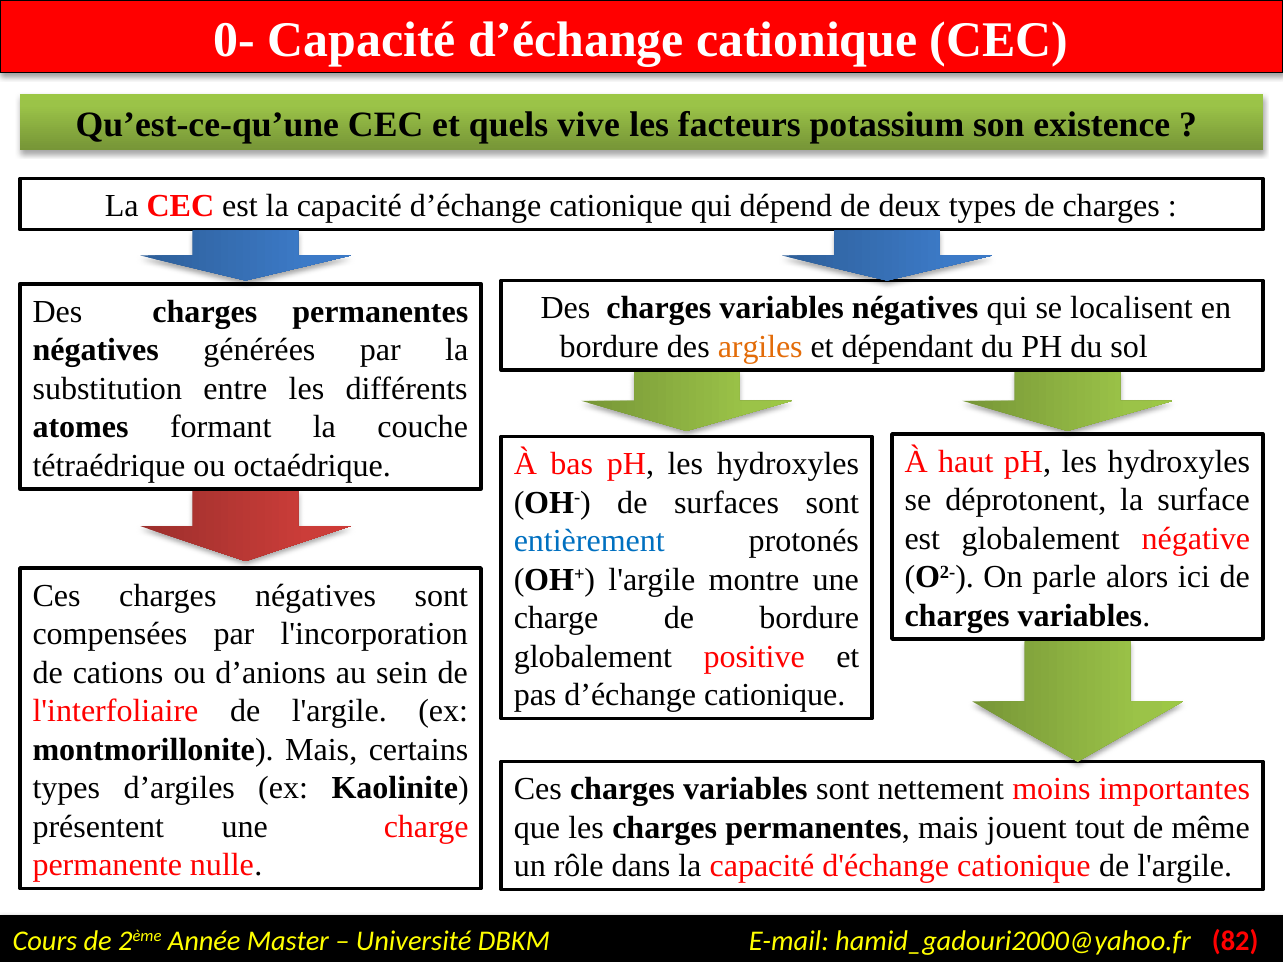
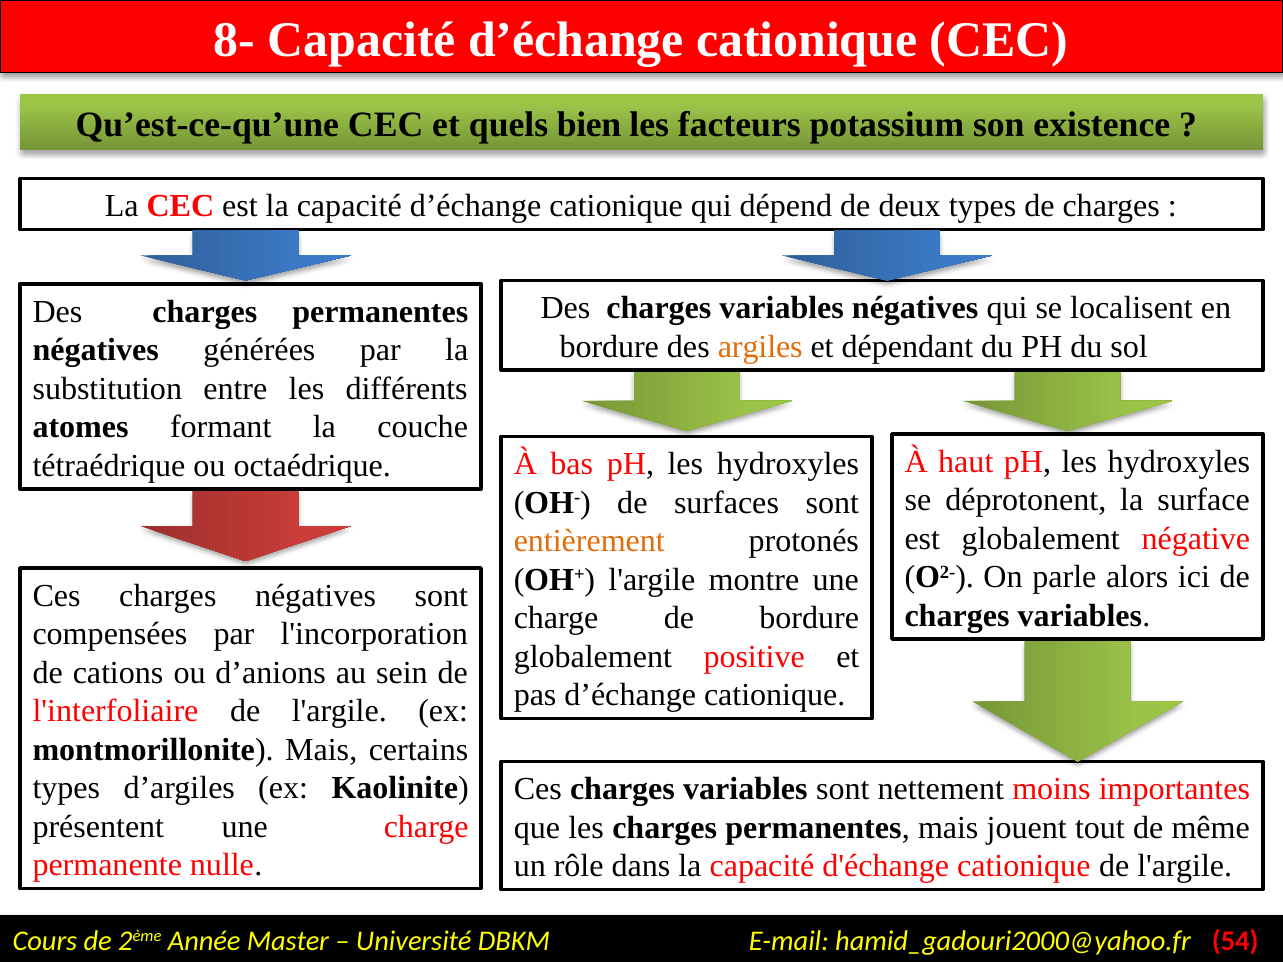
0-: 0- -> 8-
vive: vive -> bien
entièrement colour: blue -> orange
82: 82 -> 54
